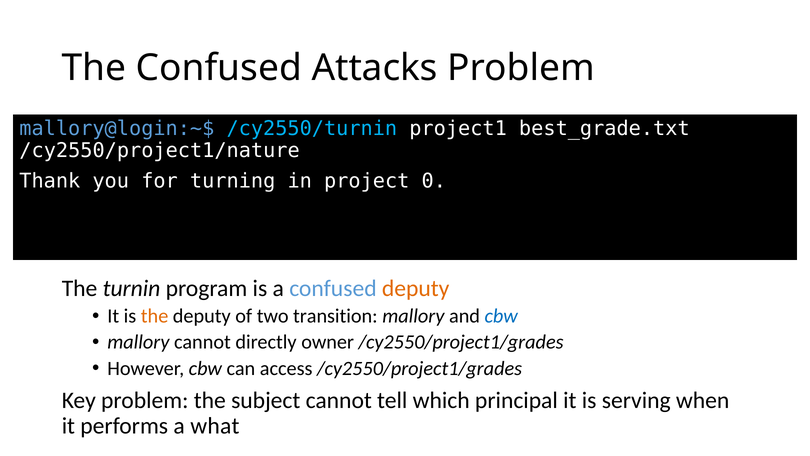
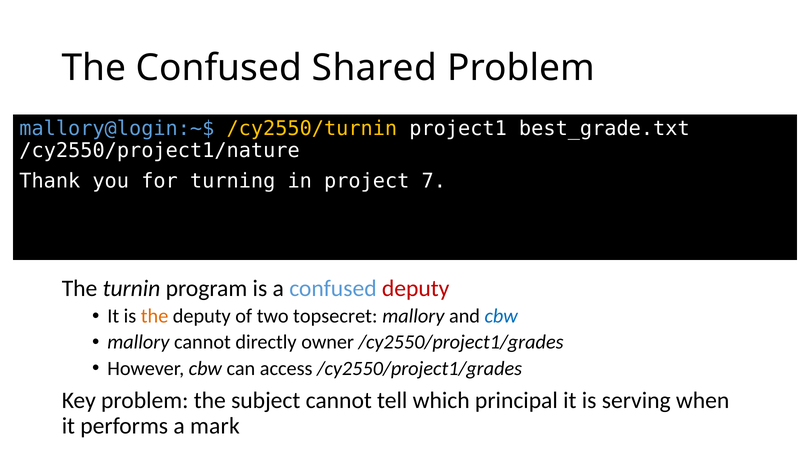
Attacks: Attacks -> Shared
/cy2550/turnin colour: light blue -> yellow
0: 0 -> 7
deputy at (416, 288) colour: orange -> red
transition: transition -> topsecret
what: what -> mark
